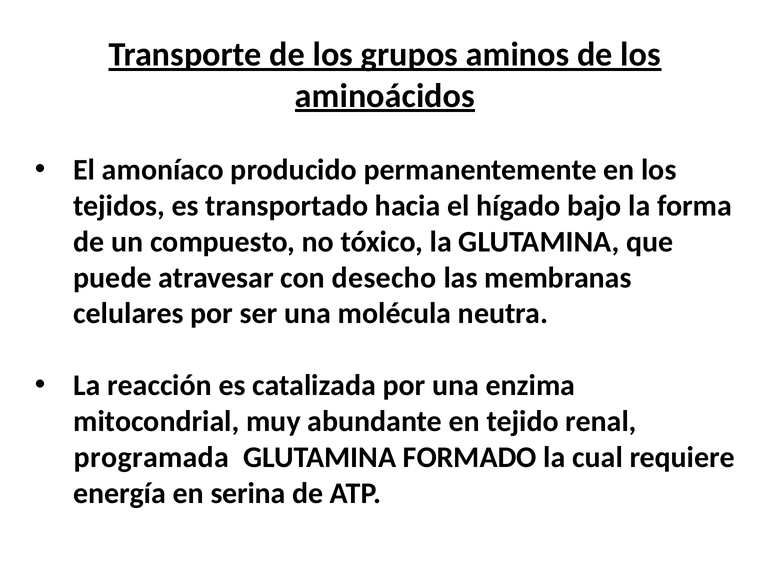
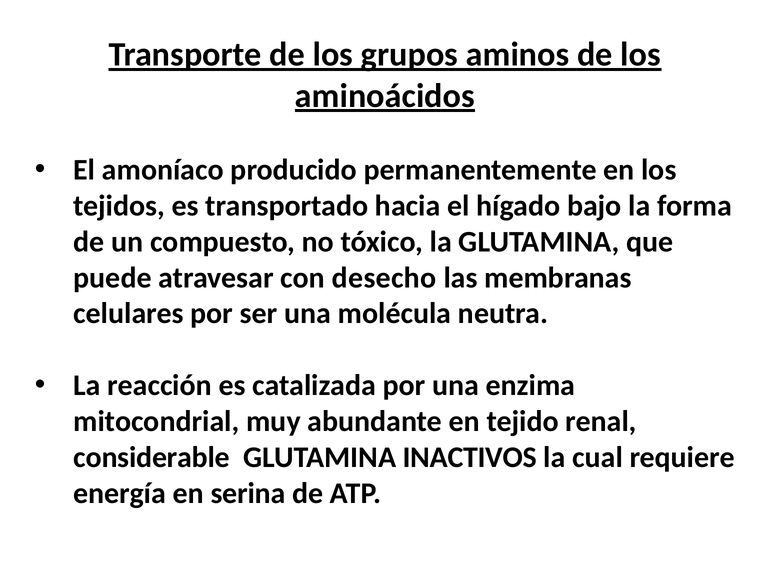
programada: programada -> considerable
FORMADO: FORMADO -> INACTIVOS
